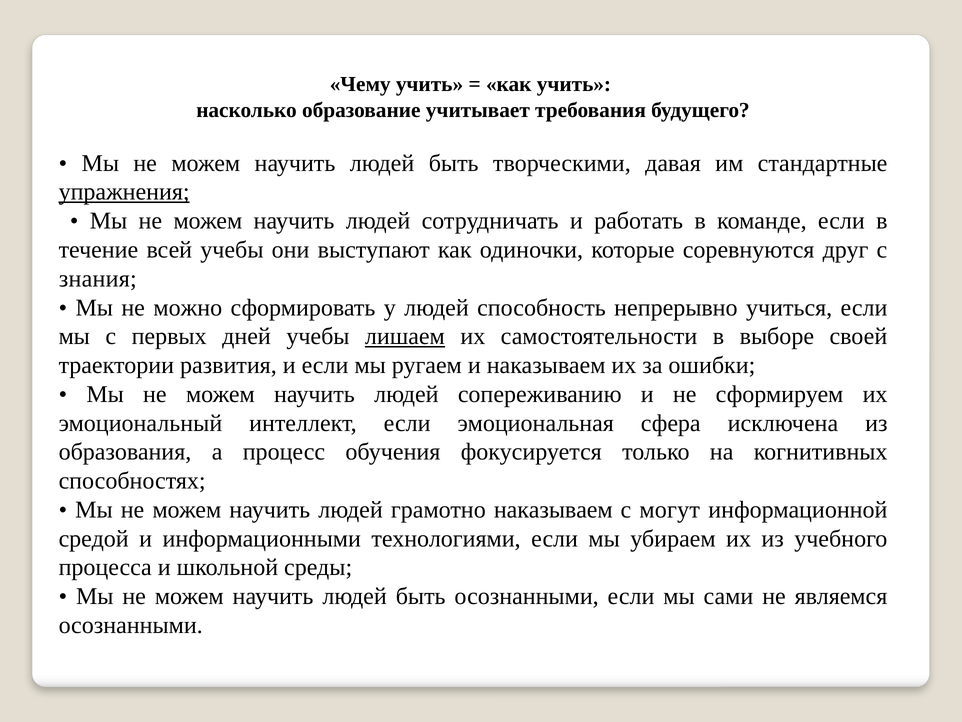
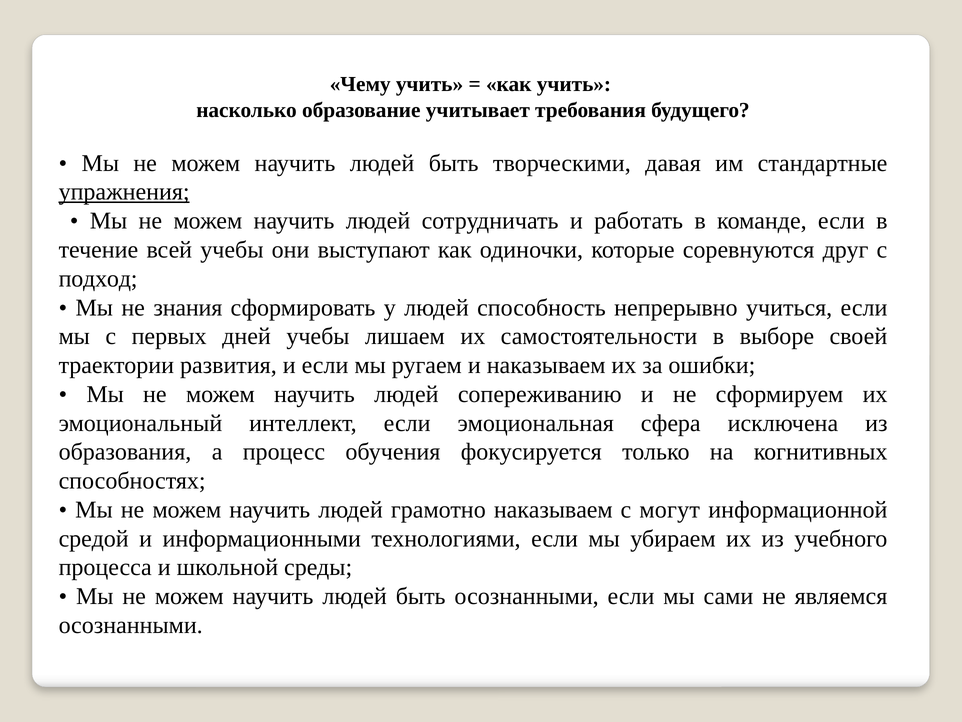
знания: знания -> подход
можно: можно -> знания
лишаем underline: present -> none
